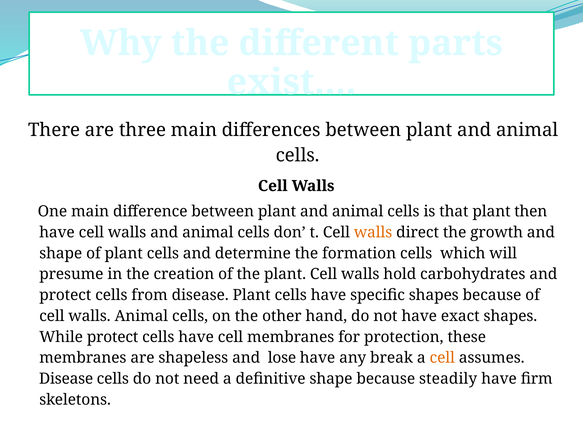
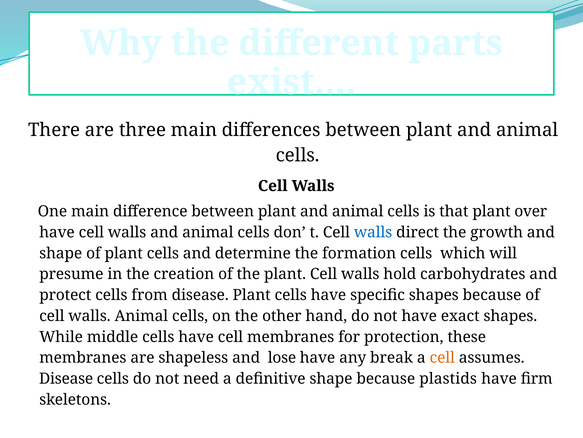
then: then -> over
walls at (373, 232) colour: orange -> blue
While protect: protect -> middle
steadily: steadily -> plastids
